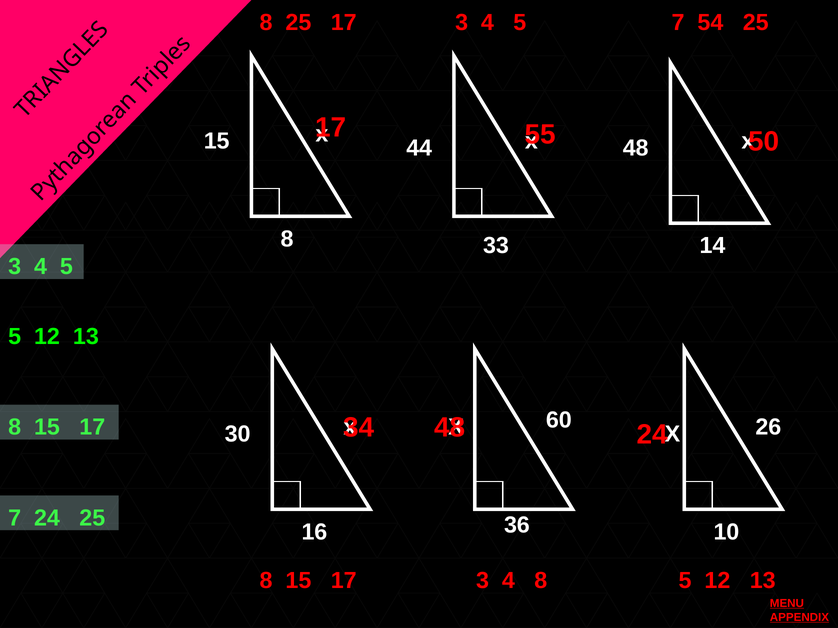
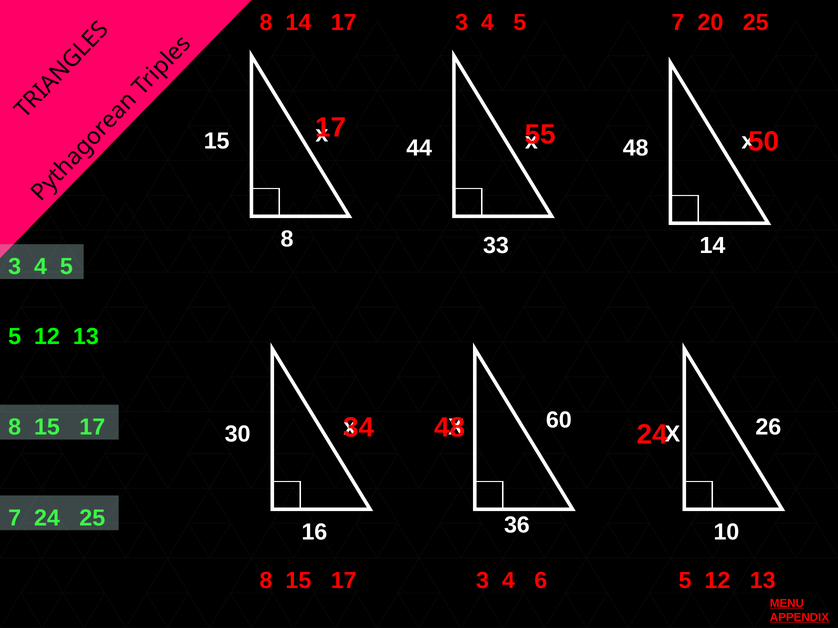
8 25: 25 -> 14
54: 54 -> 20
4 8: 8 -> 6
